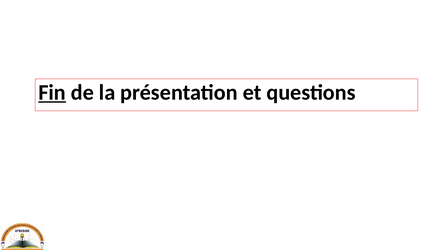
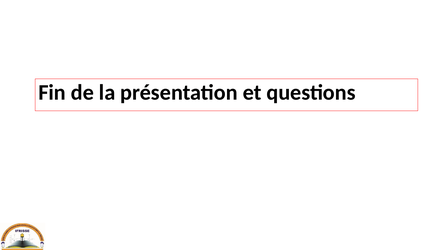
Fin underline: present -> none
